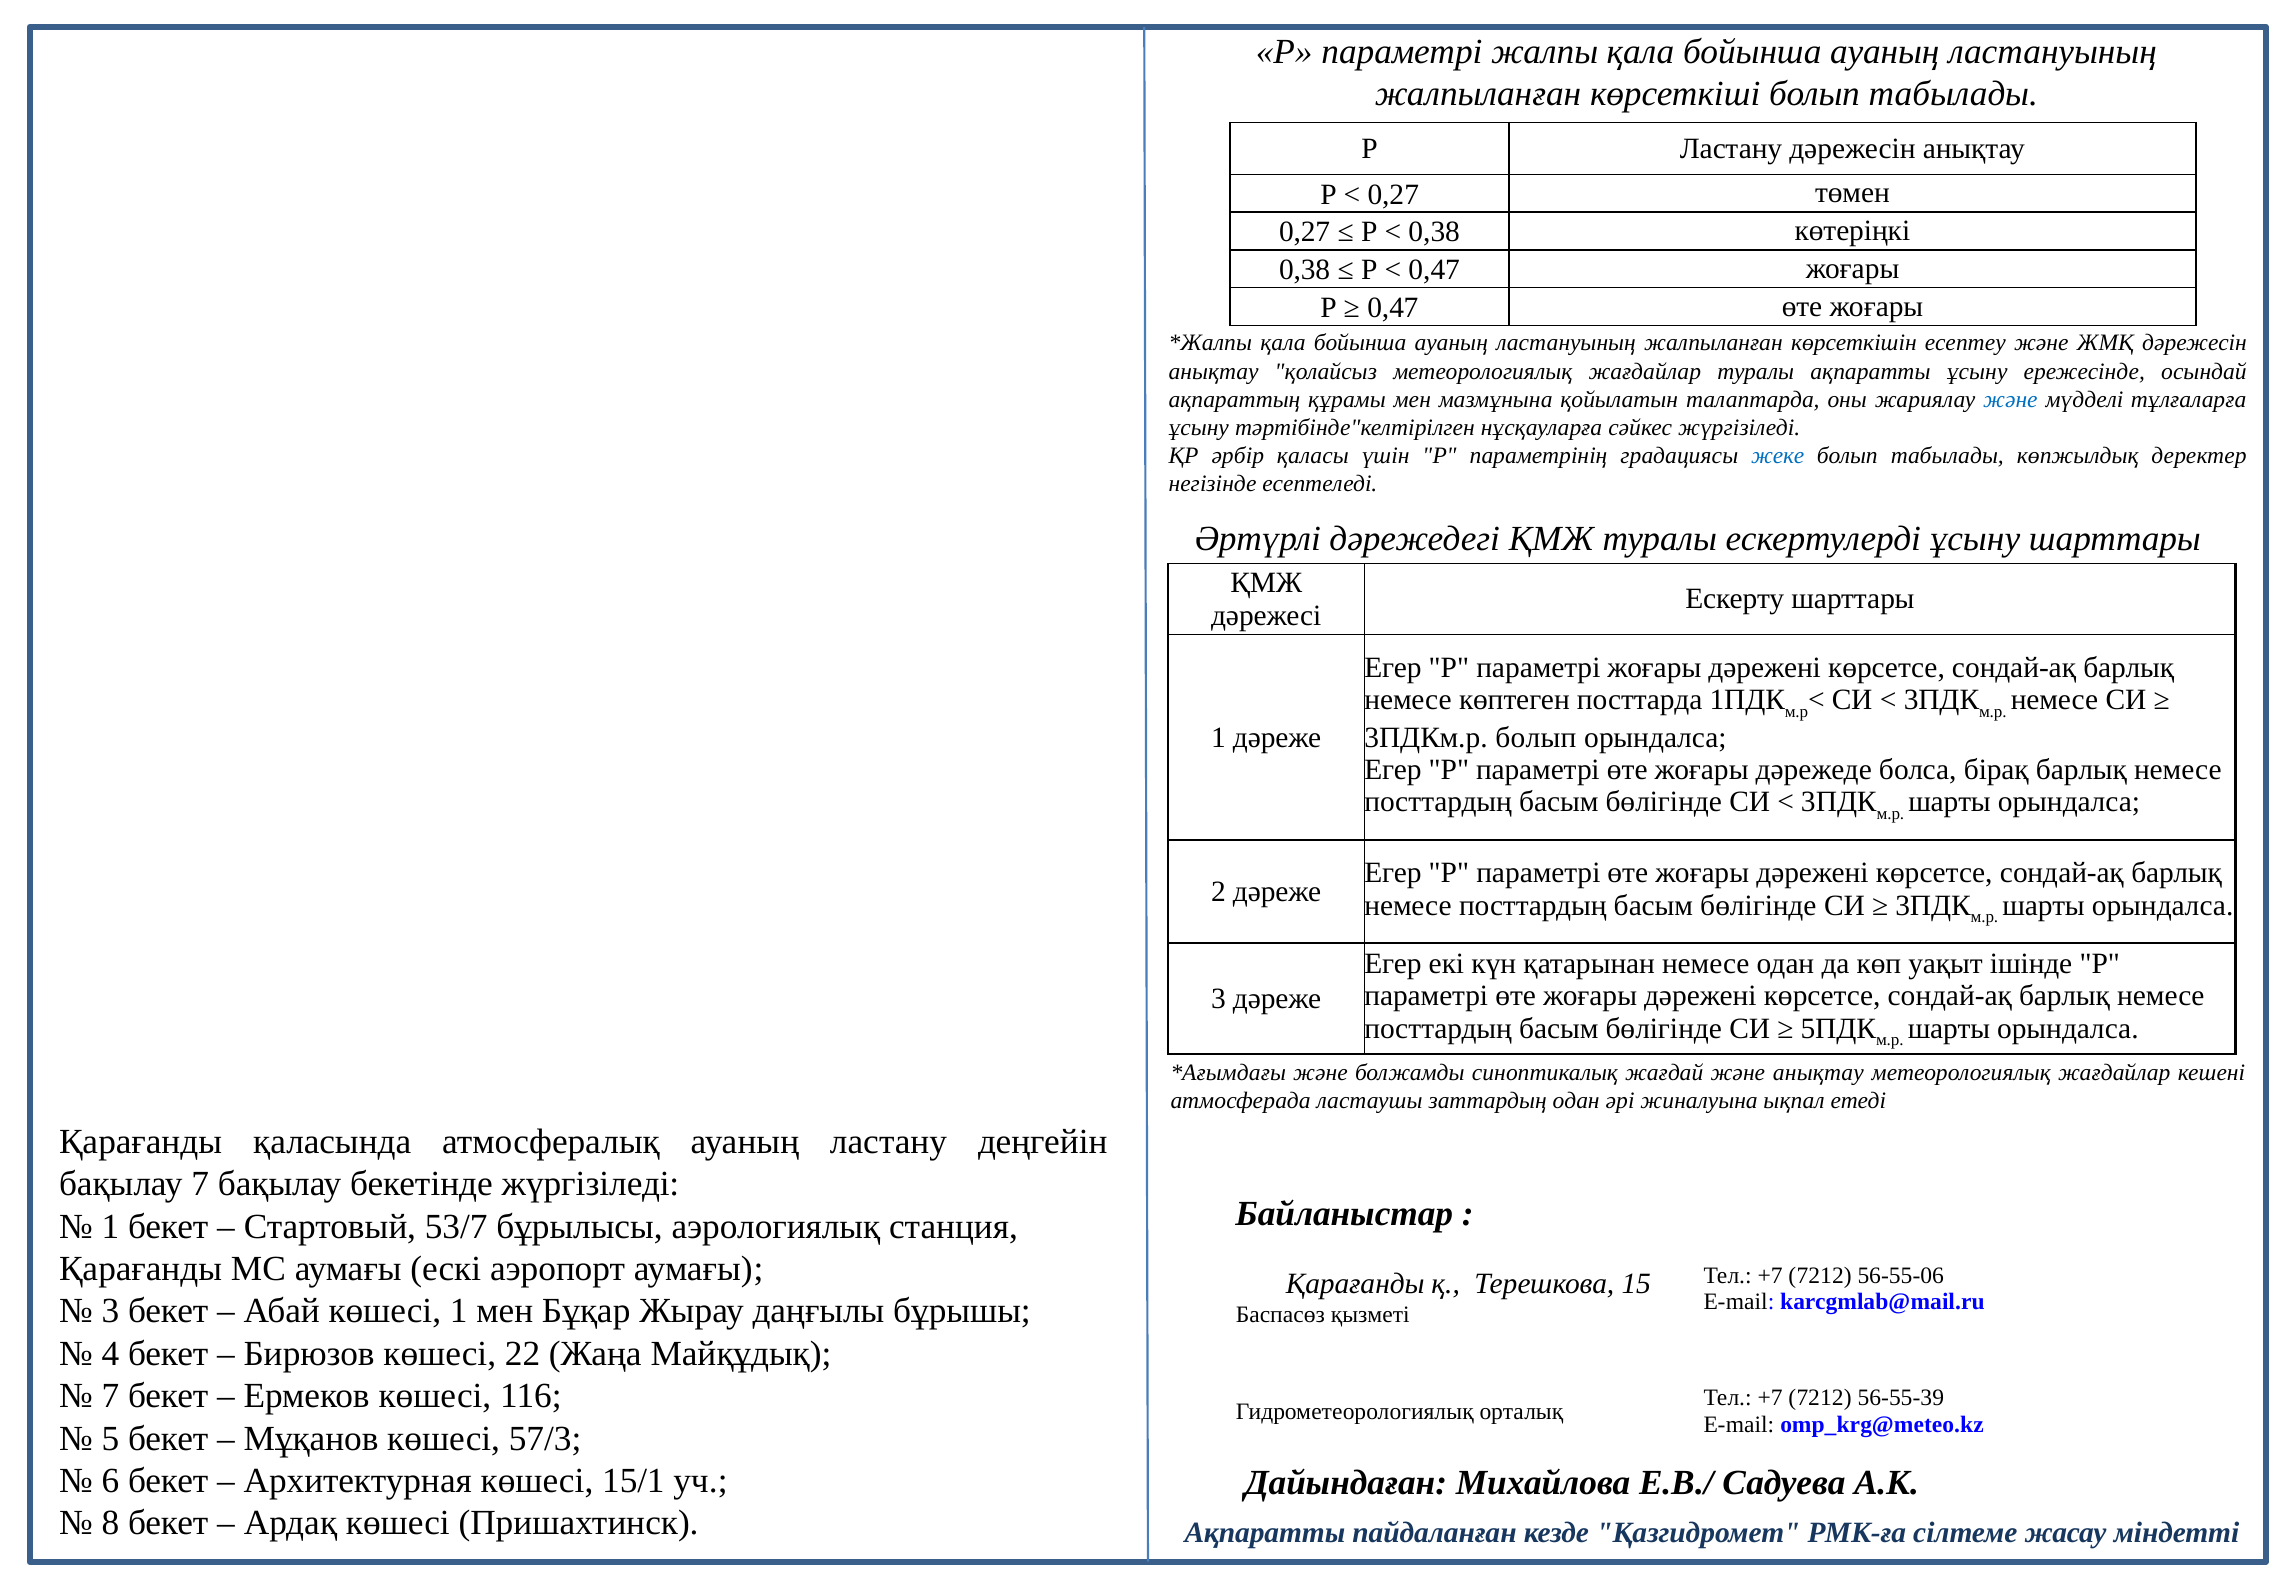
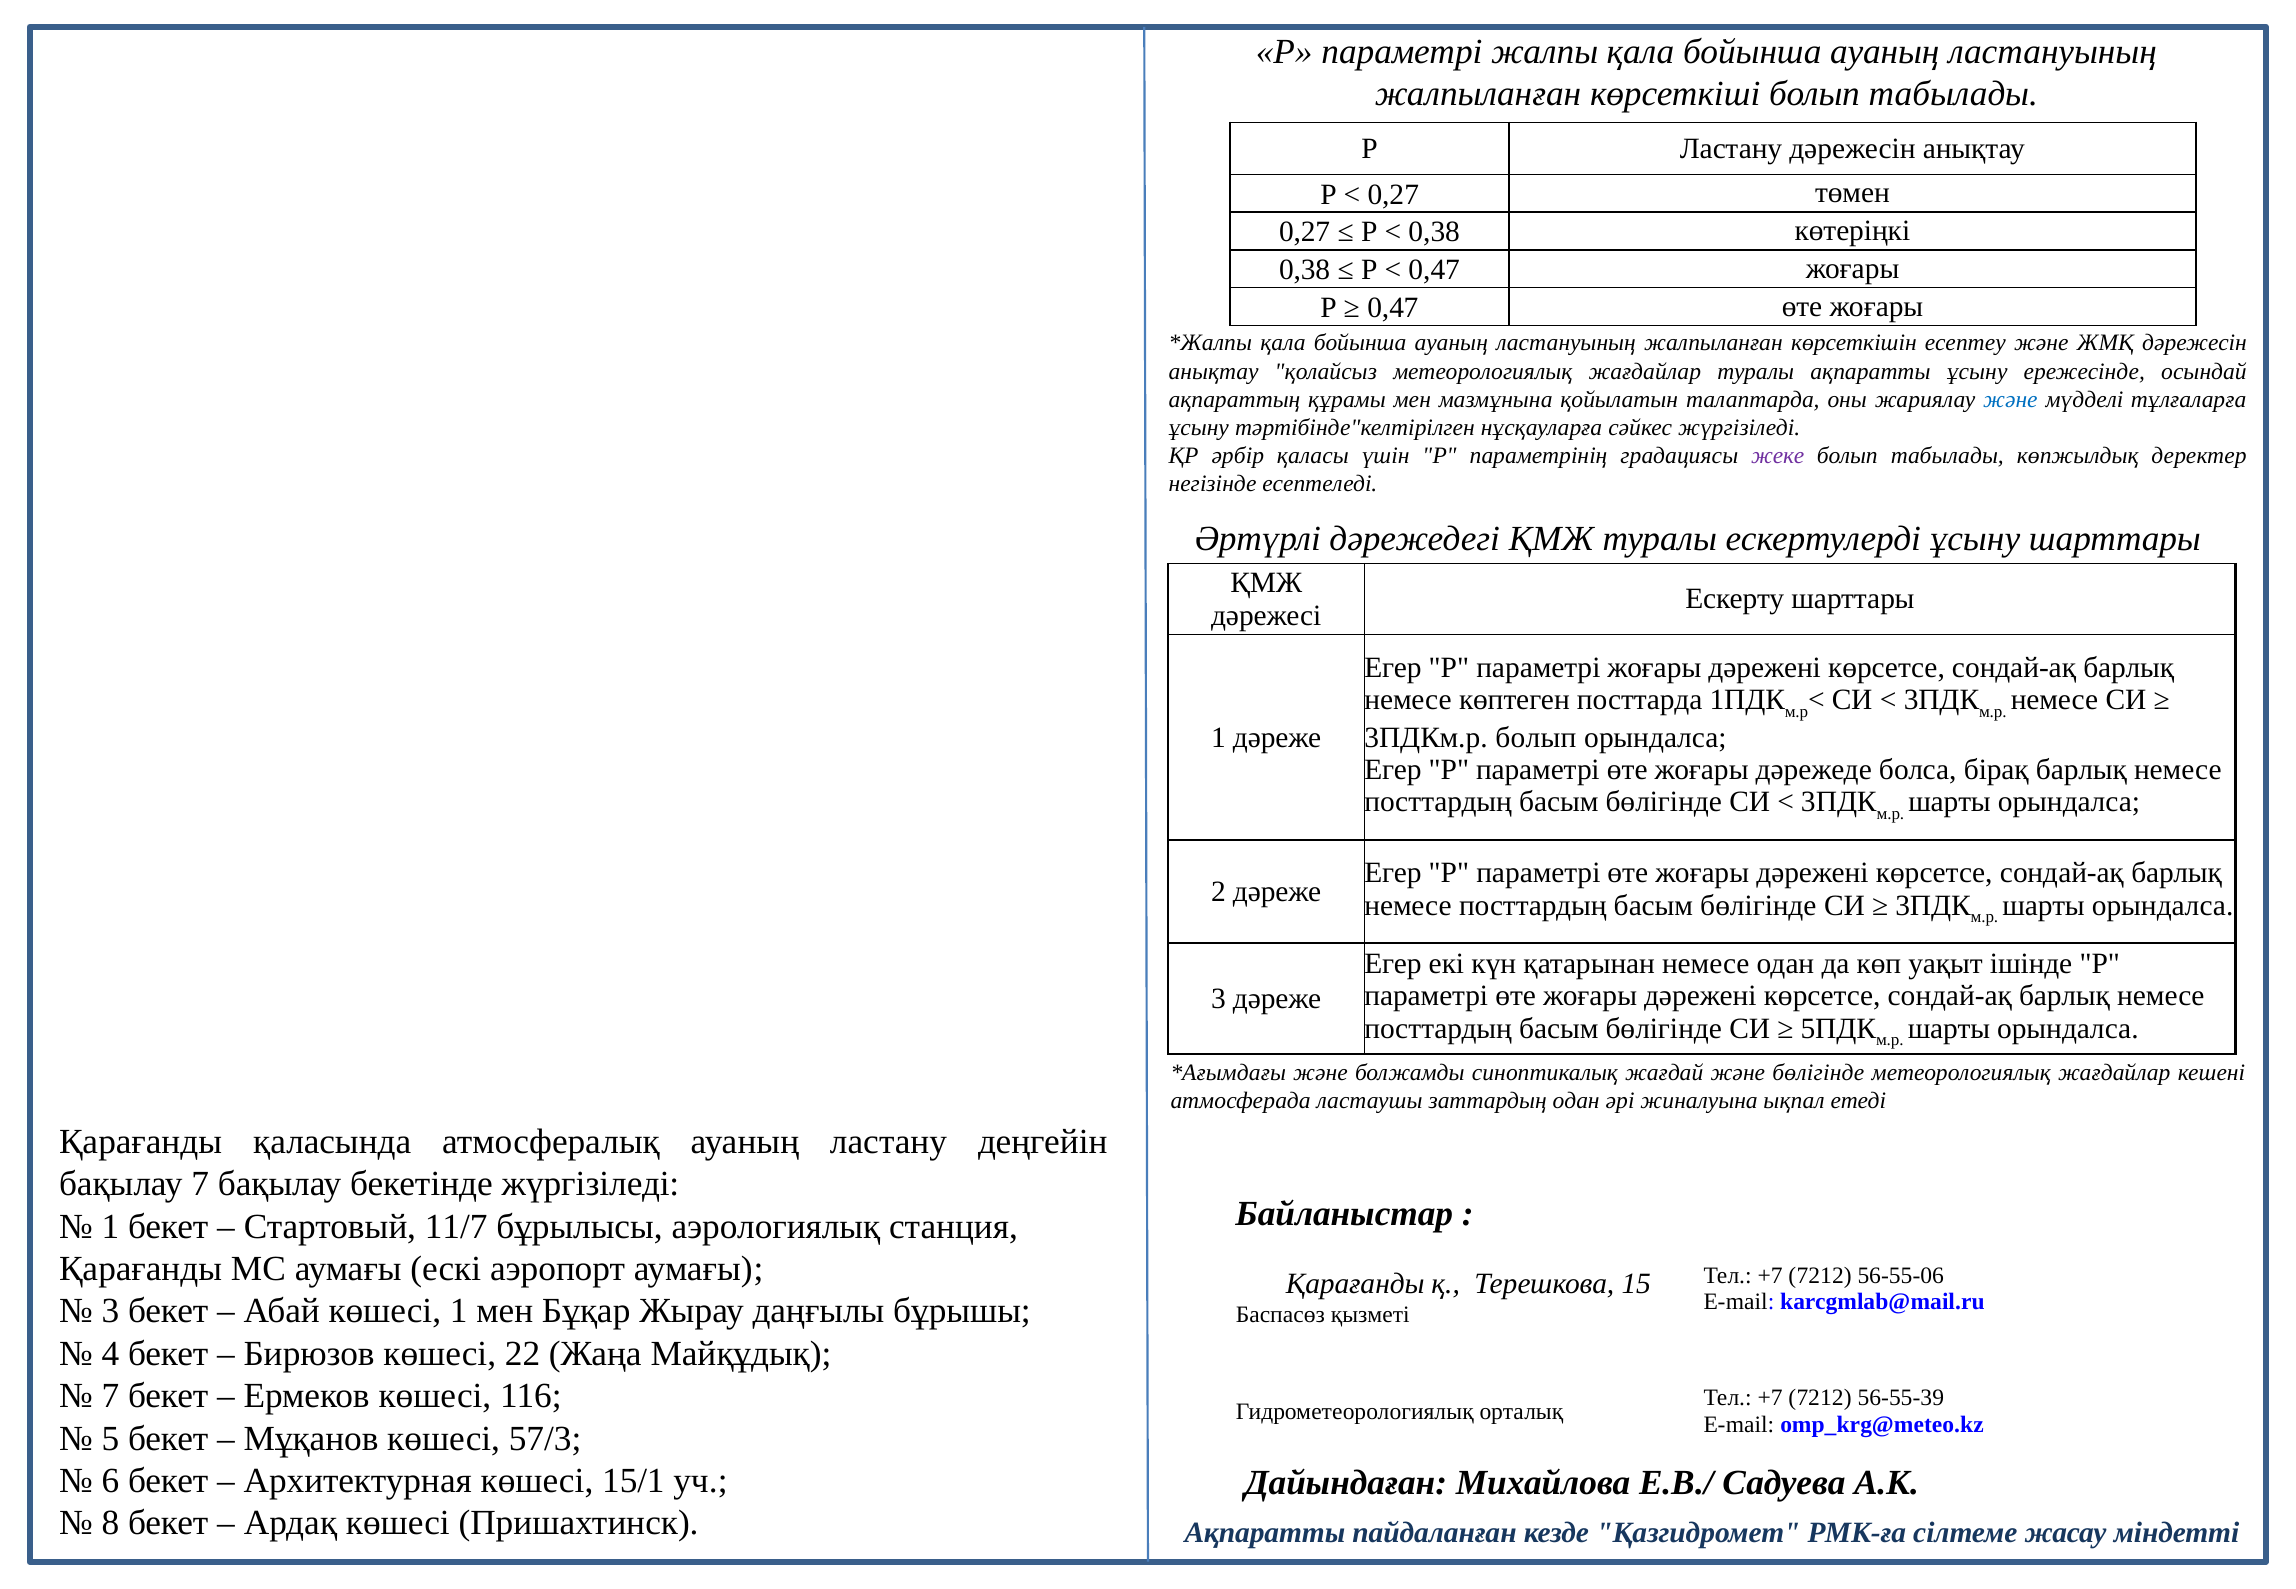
жеке colour: blue -> purple
және анықтау: анықтау -> бөлігінде
53/7: 53/7 -> 11/7
